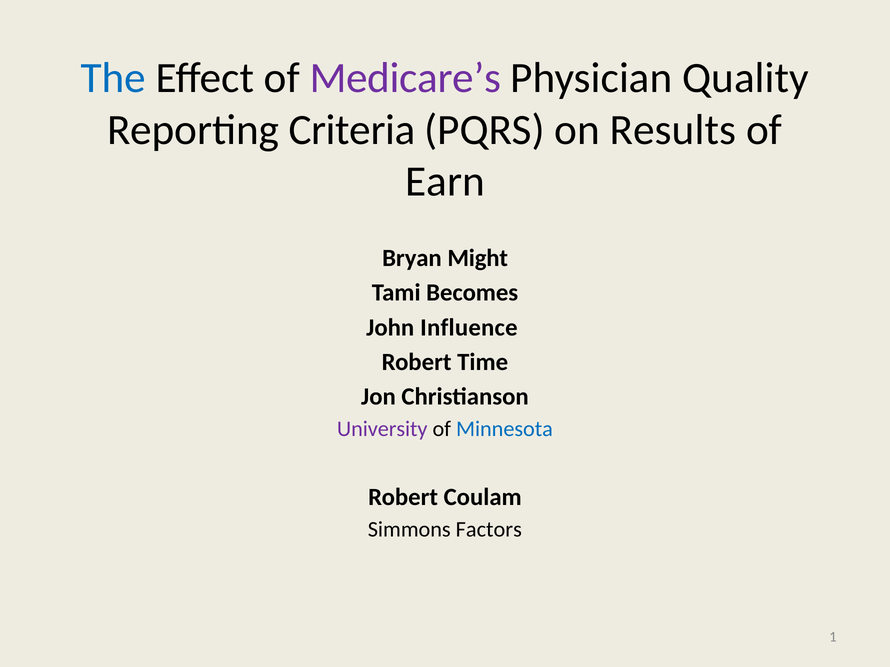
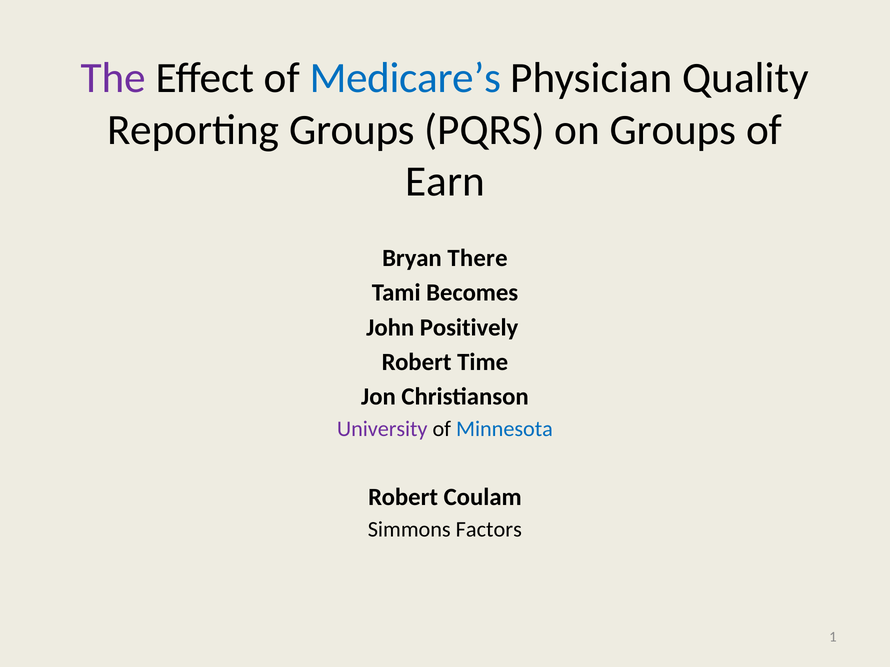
The colour: blue -> purple
Medicare’s colour: purple -> blue
Reporting Criteria: Criteria -> Groups
on Results: Results -> Groups
Might: Might -> There
Influence: Influence -> Positively
